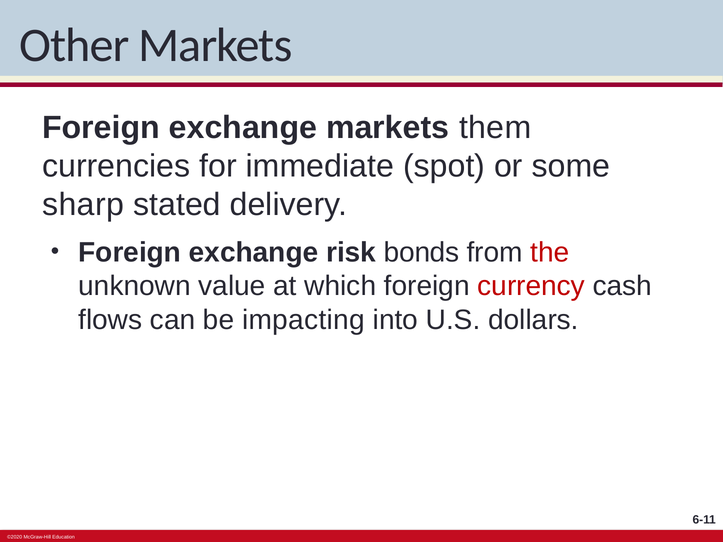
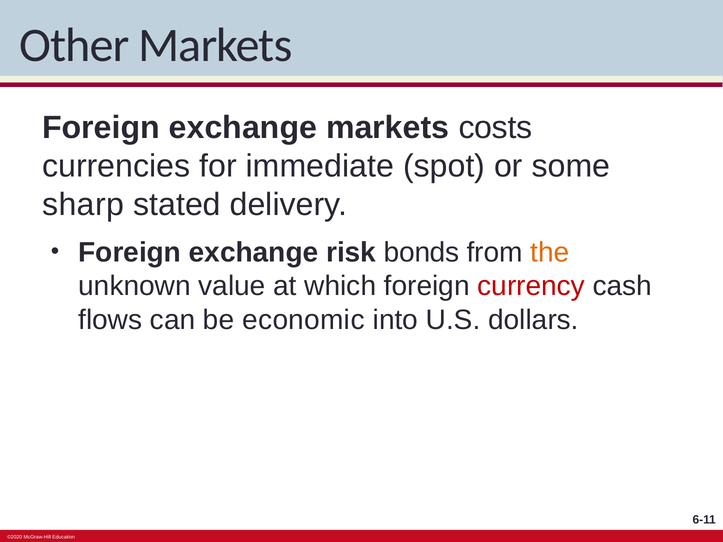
them: them -> costs
the colour: red -> orange
impacting: impacting -> economic
